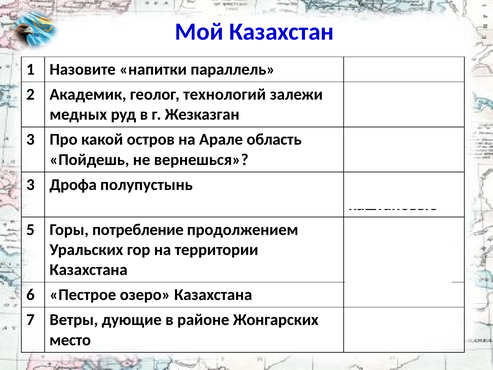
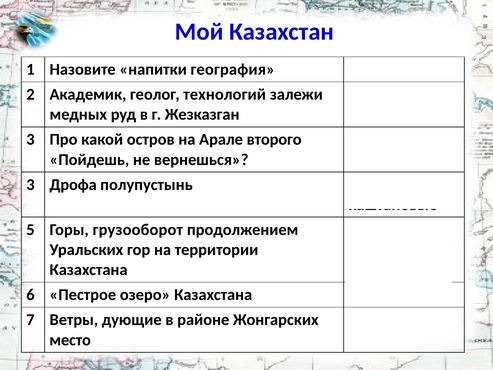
параллель: параллель -> география
область: область -> второго
потребление: потребление -> грузооборот
